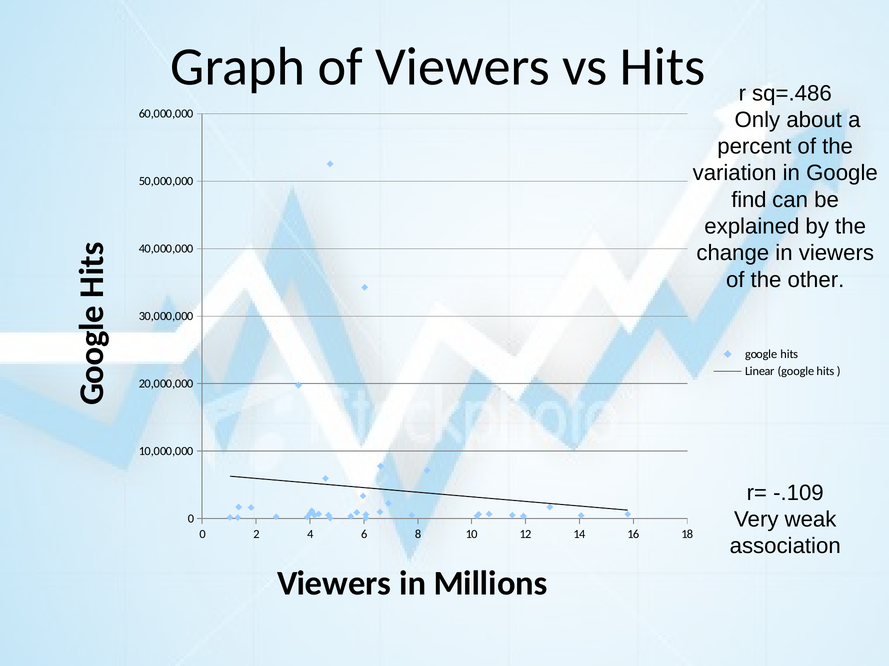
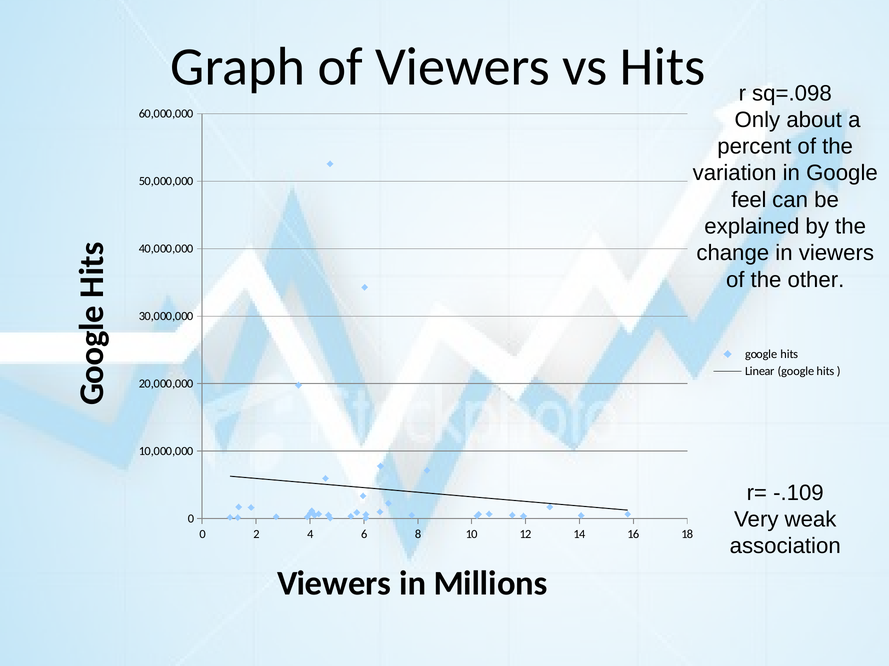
sq=.486: sq=.486 -> sq=.098
find: find -> feel
